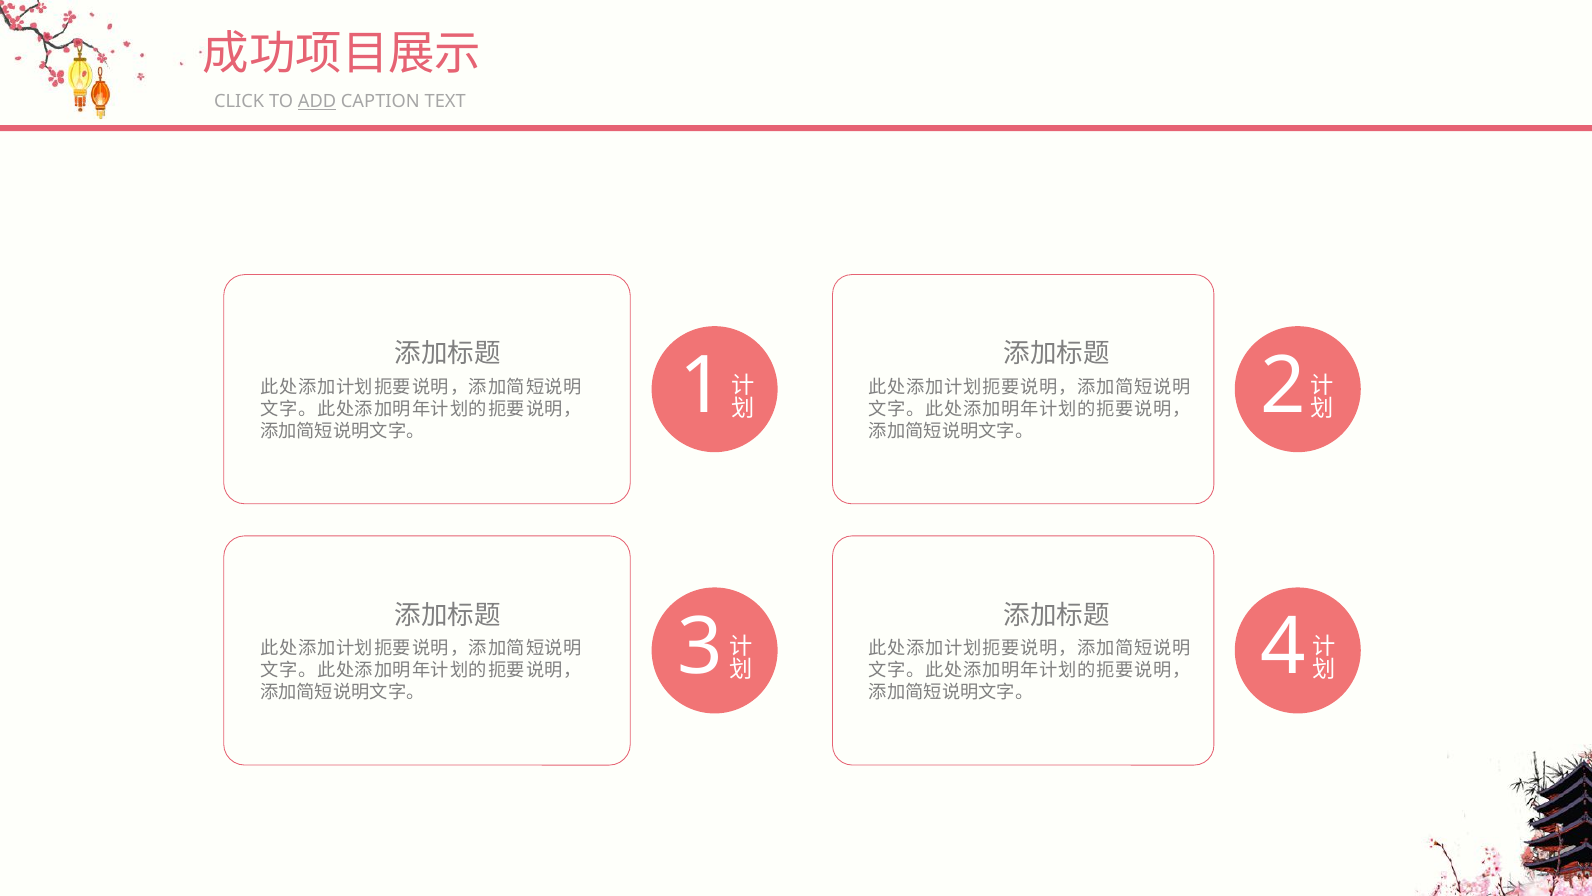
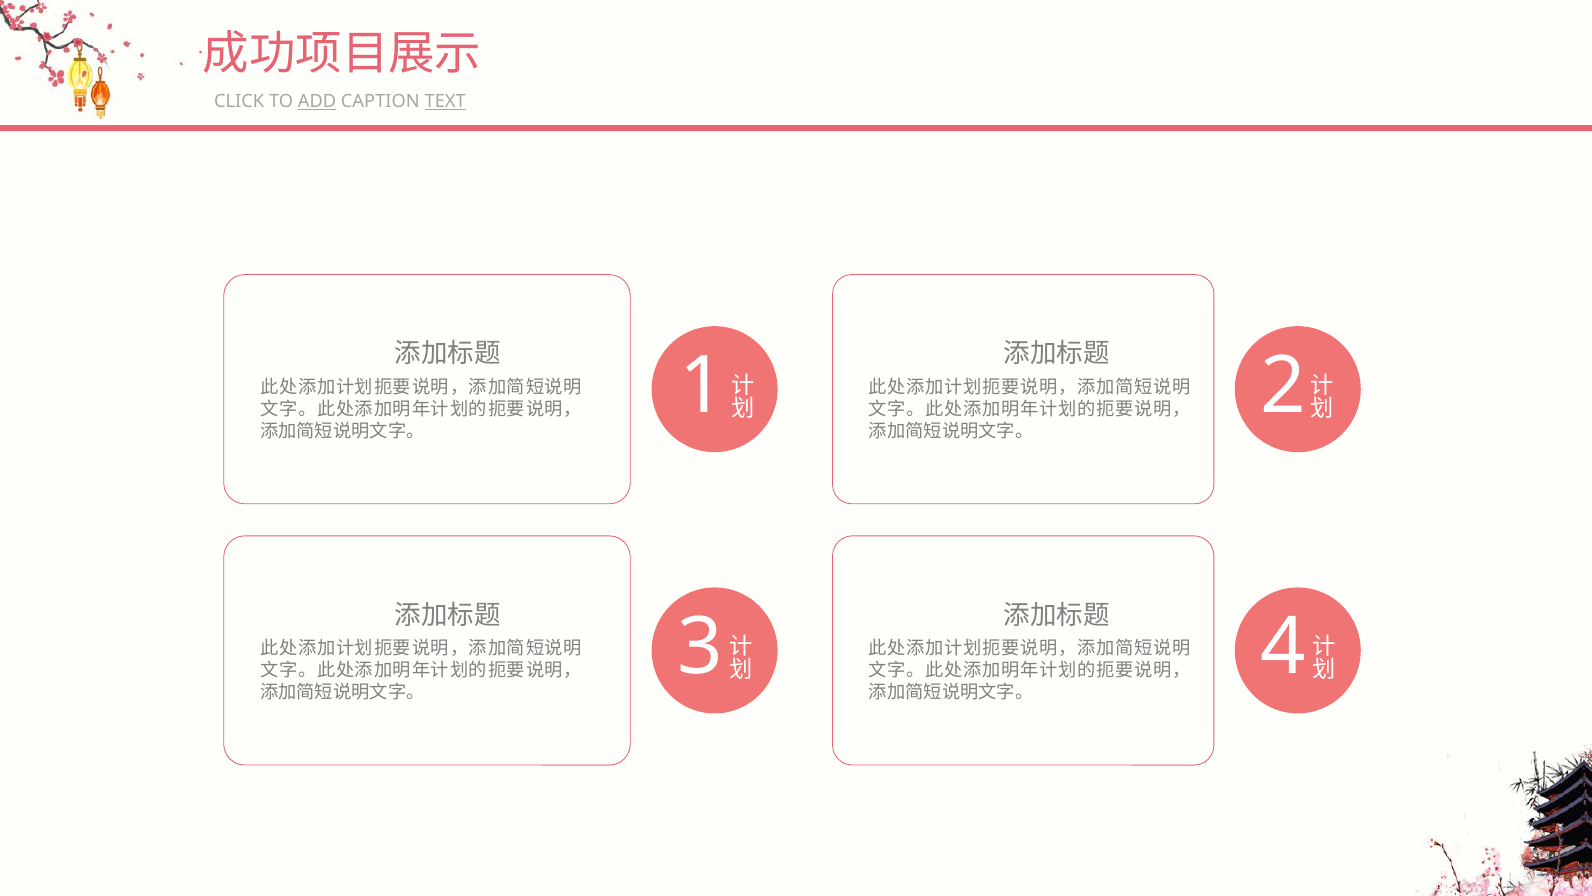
TEXT underline: none -> present
